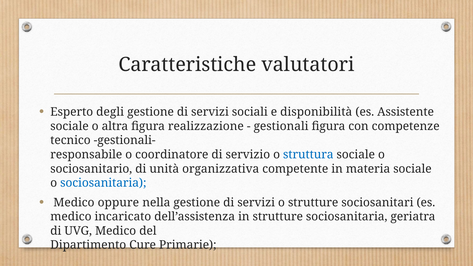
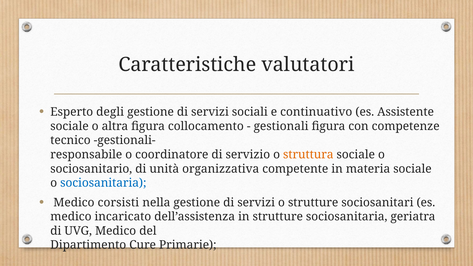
disponibilità: disponibilità -> continuativo
realizzazione: realizzazione -> collocamento
struttura colour: blue -> orange
oppure: oppure -> corsisti
